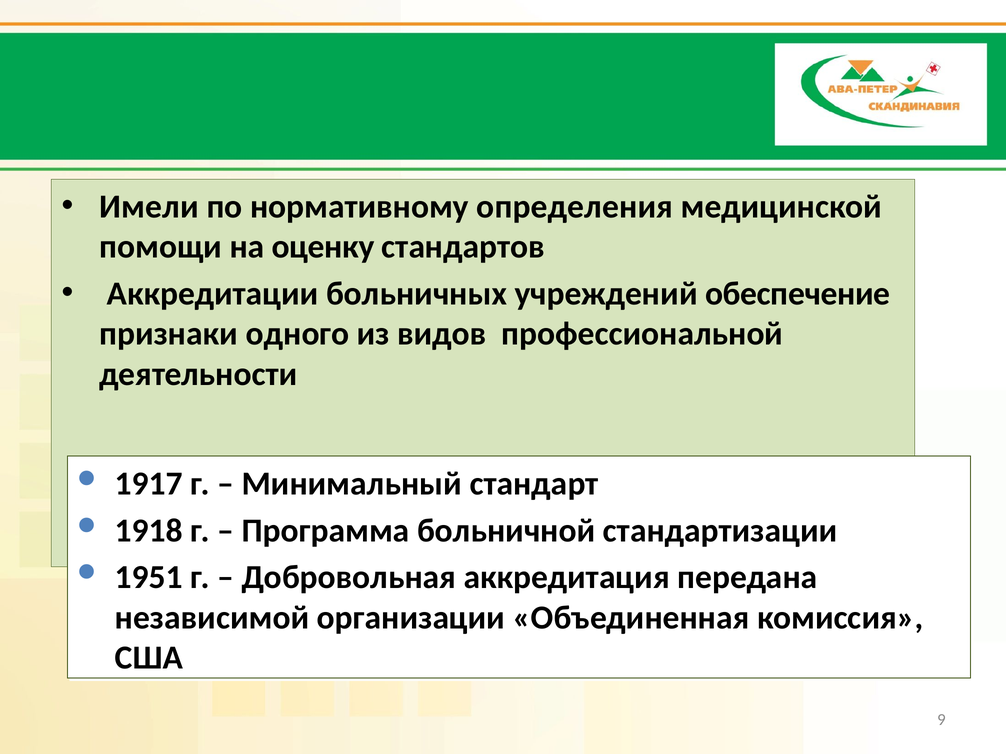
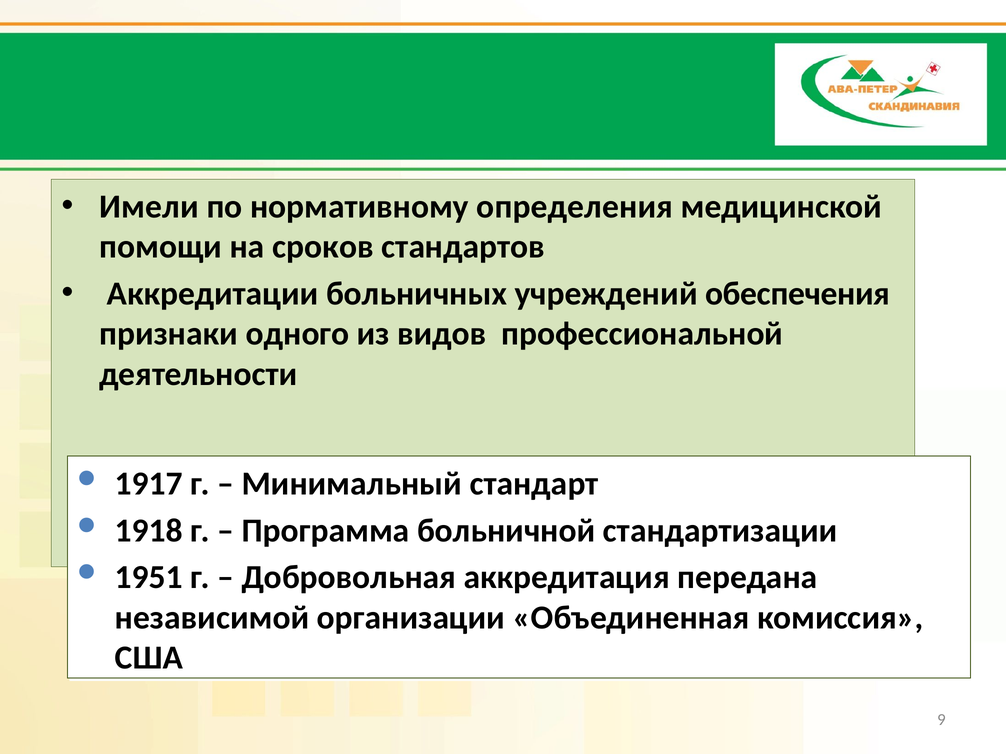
оценку: оценку -> сроков
обеспечение: обеспечение -> обеспечения
